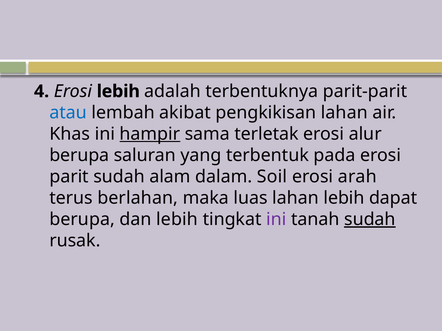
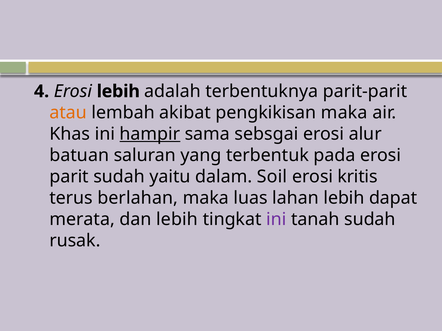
atau colour: blue -> orange
pengkikisan lahan: lahan -> maka
terletak: terletak -> sebsgai
berupa at (79, 156): berupa -> batuan
alam: alam -> yaitu
arah: arah -> kritis
berupa at (82, 220): berupa -> merata
sudah at (370, 220) underline: present -> none
